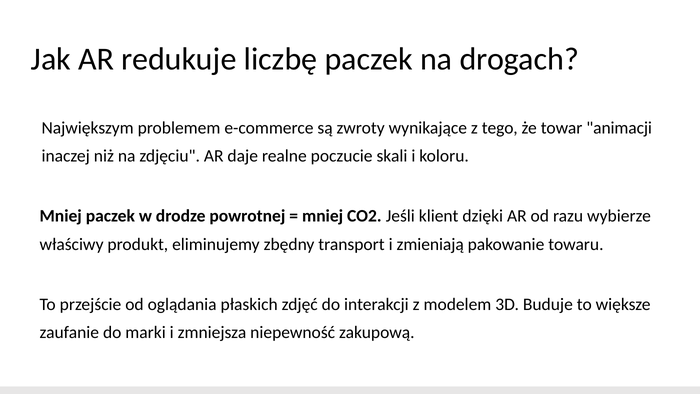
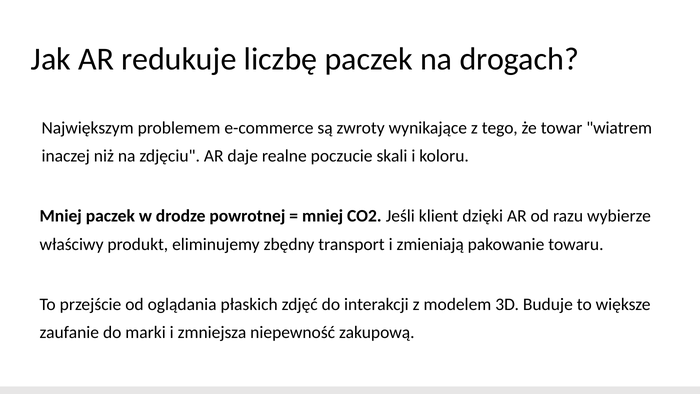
animacji: animacji -> wiatrem
